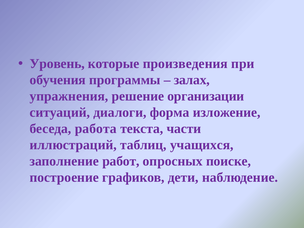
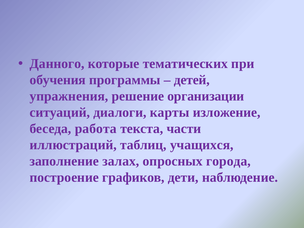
Уровень: Уровень -> Данного
произведения: произведения -> тематических
залах: залах -> детей
форма: форма -> карты
работ: работ -> залах
поиске: поиске -> города
